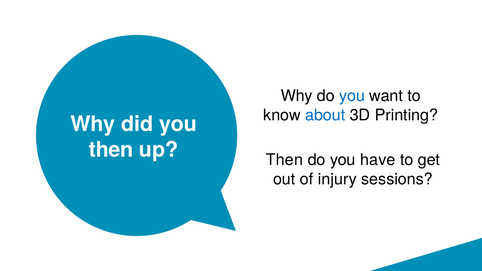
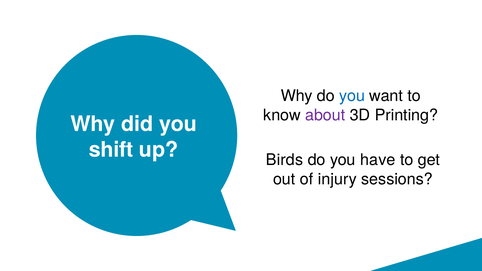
about colour: blue -> purple
then at (111, 150): then -> shift
Then at (284, 160): Then -> Birds
